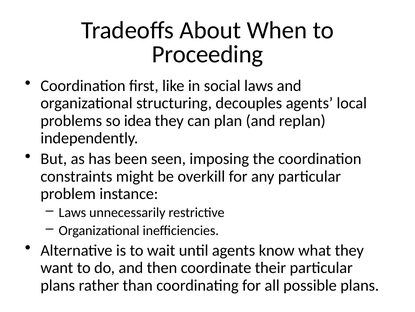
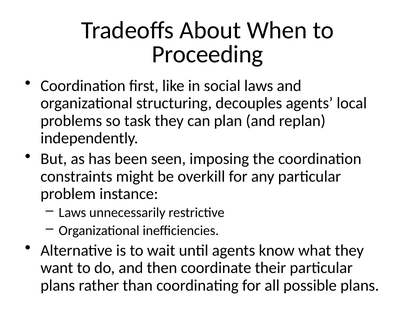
idea: idea -> task
